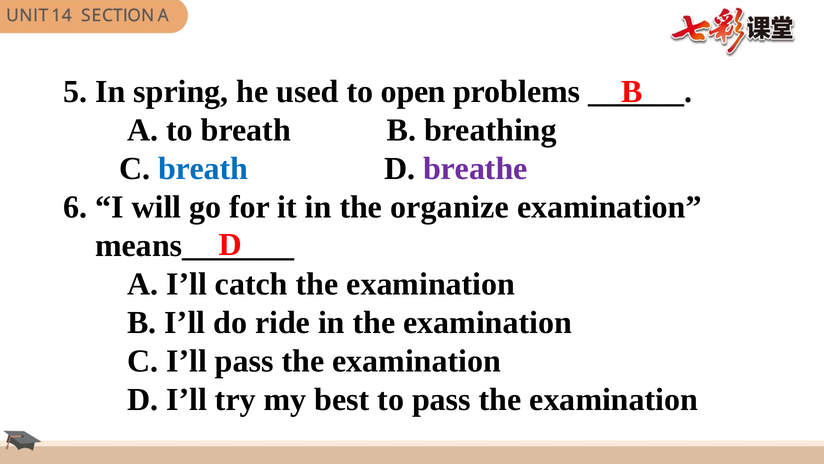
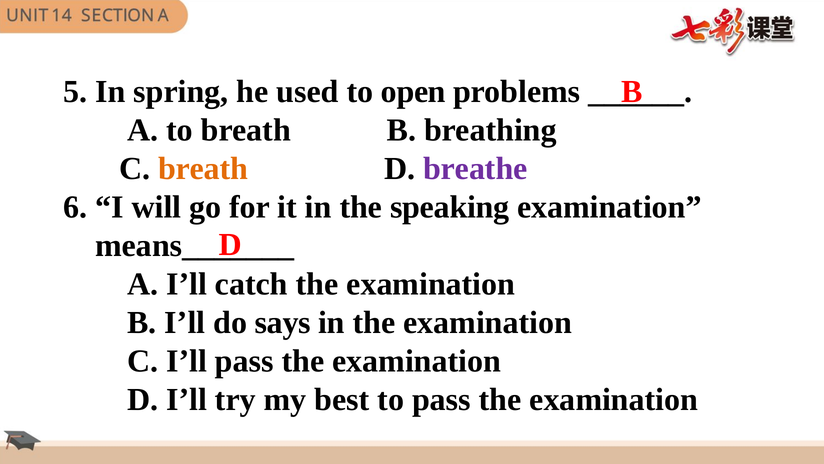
breath at (203, 169) colour: blue -> orange
organize: organize -> speaking
ride: ride -> says
